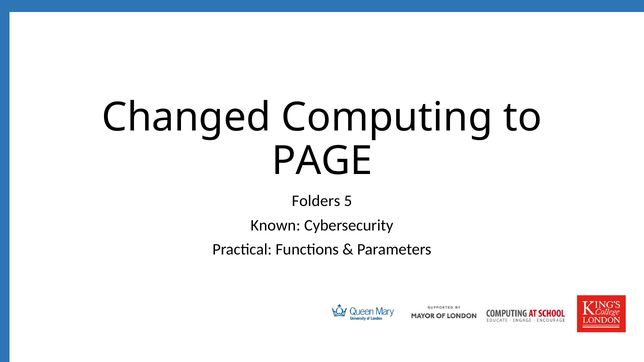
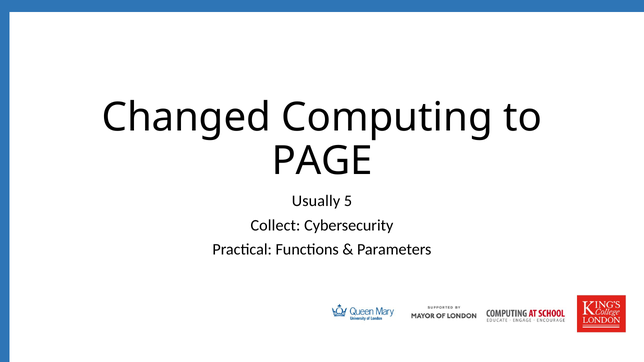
Folders: Folders -> Usually
Known: Known -> Collect
